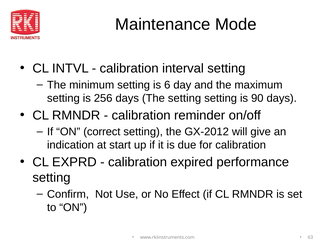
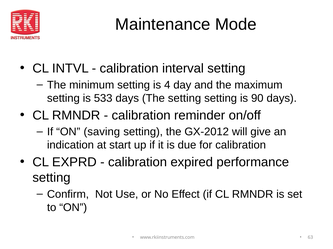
6: 6 -> 4
256: 256 -> 533
correct: correct -> saving
